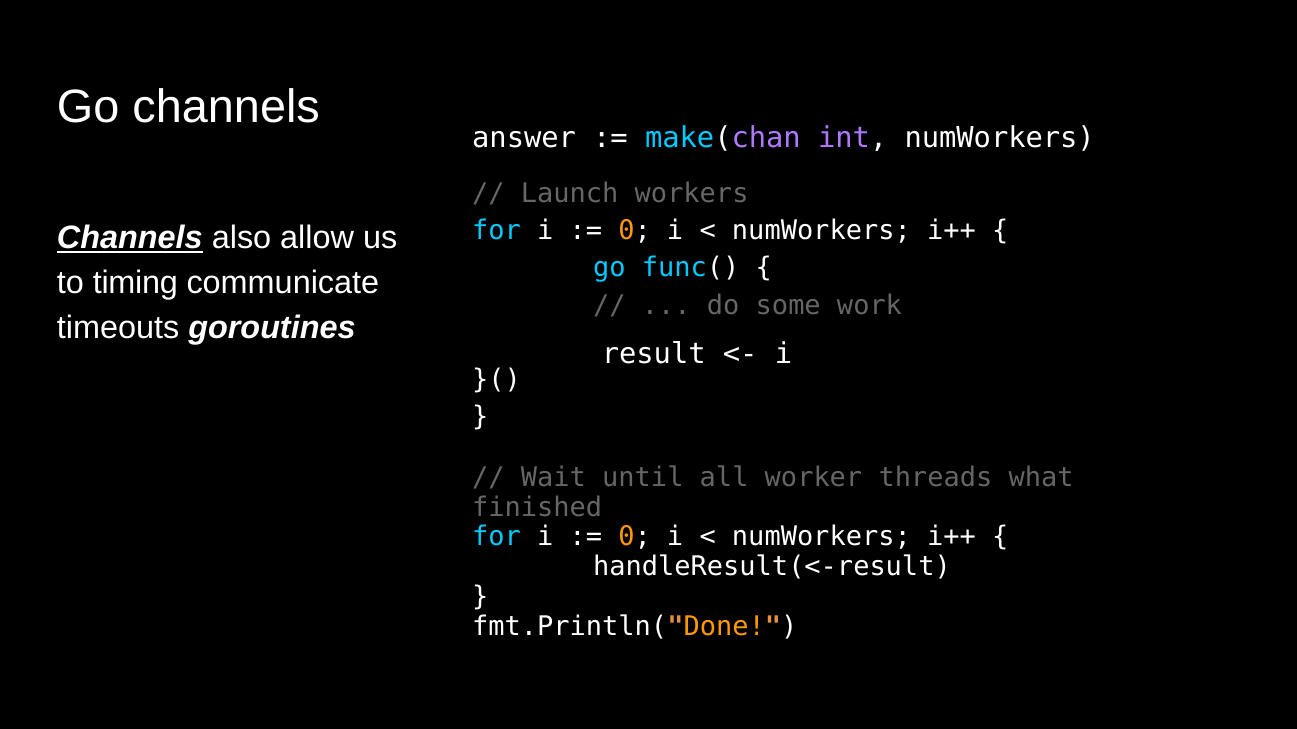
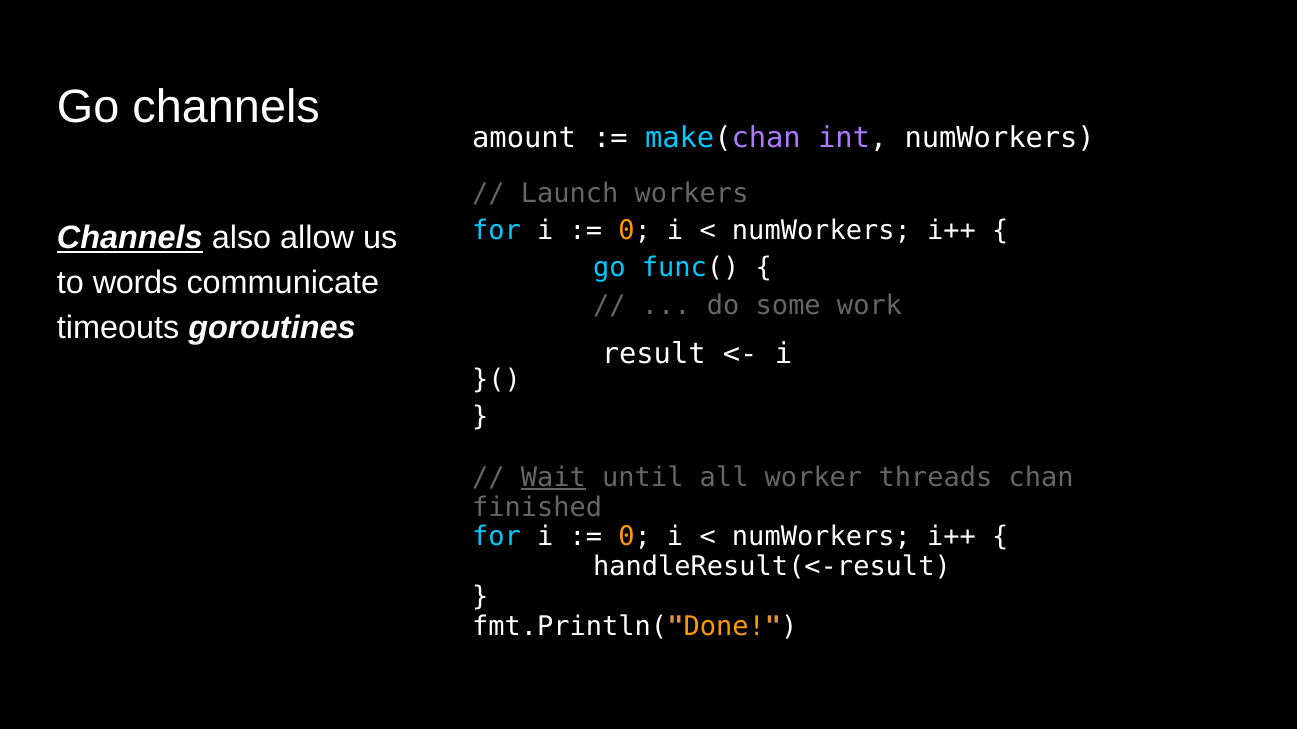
answer: answer -> amount
timing: timing -> words
Wait underline: none -> present
what: what -> chan
